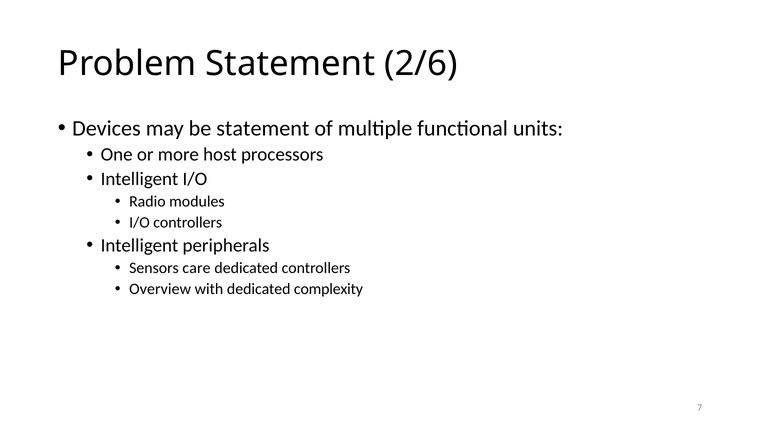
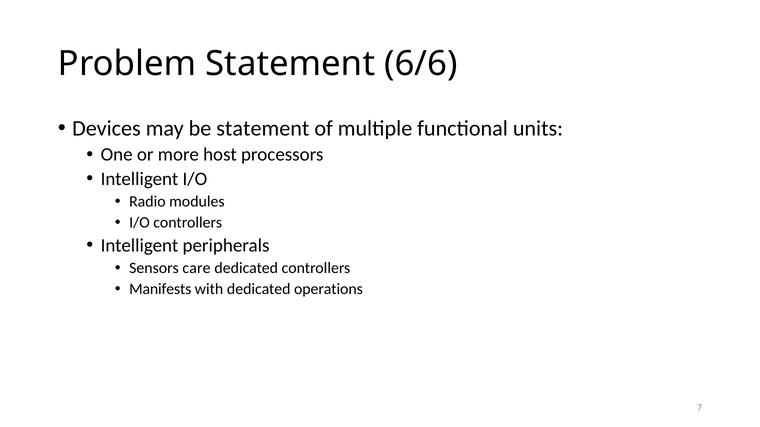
2/6: 2/6 -> 6/6
Overview: Overview -> Manifests
complexity: complexity -> operations
